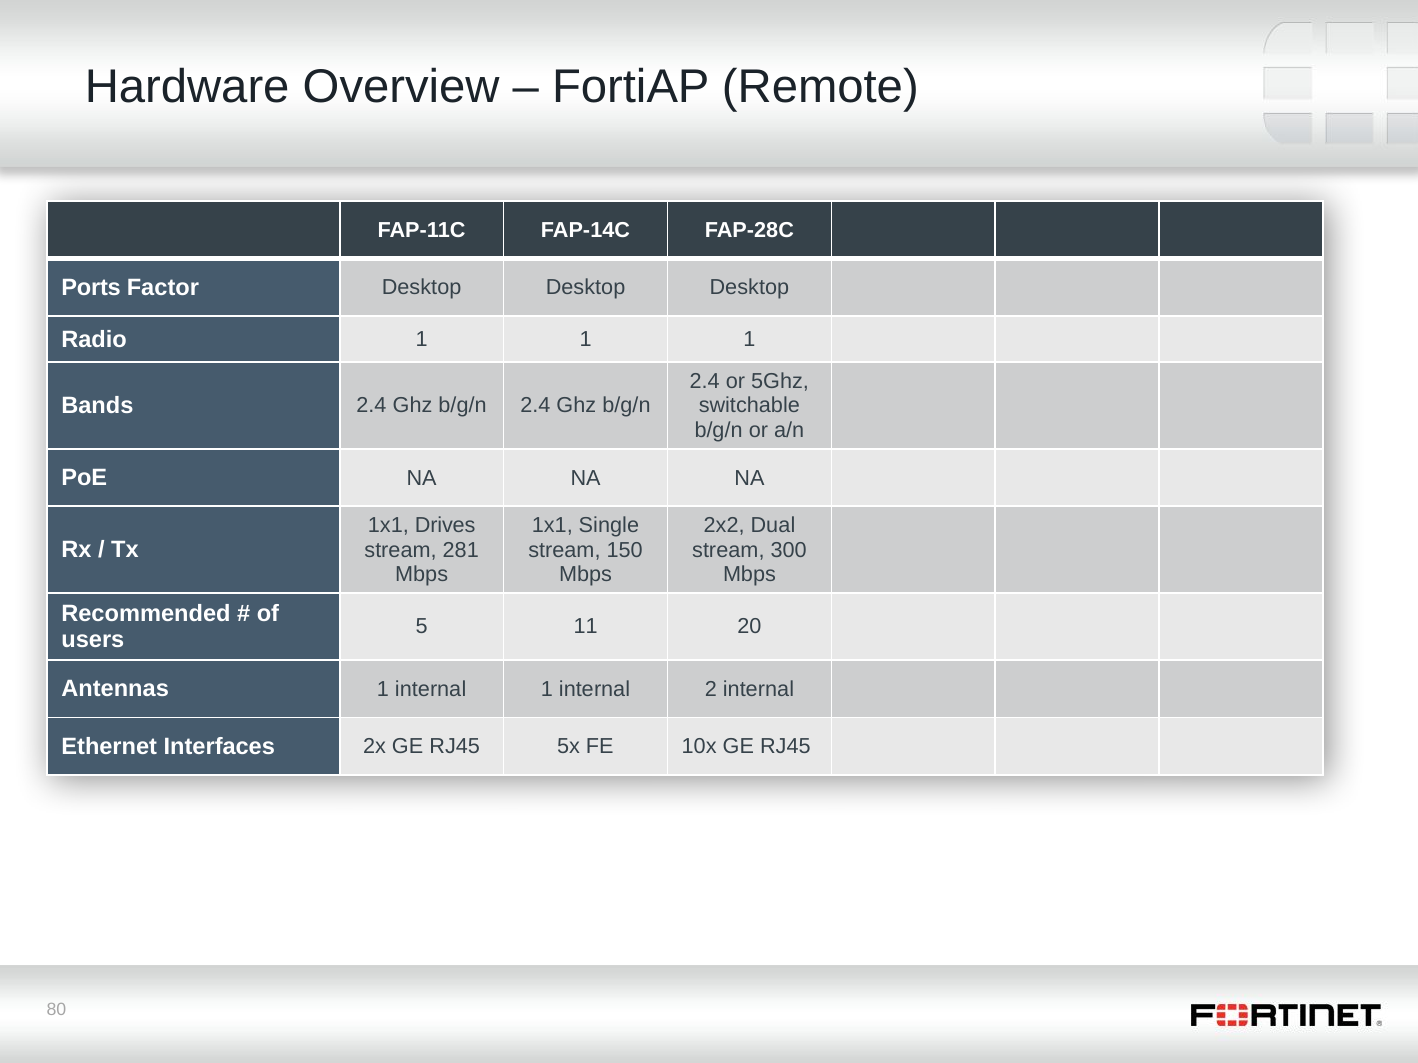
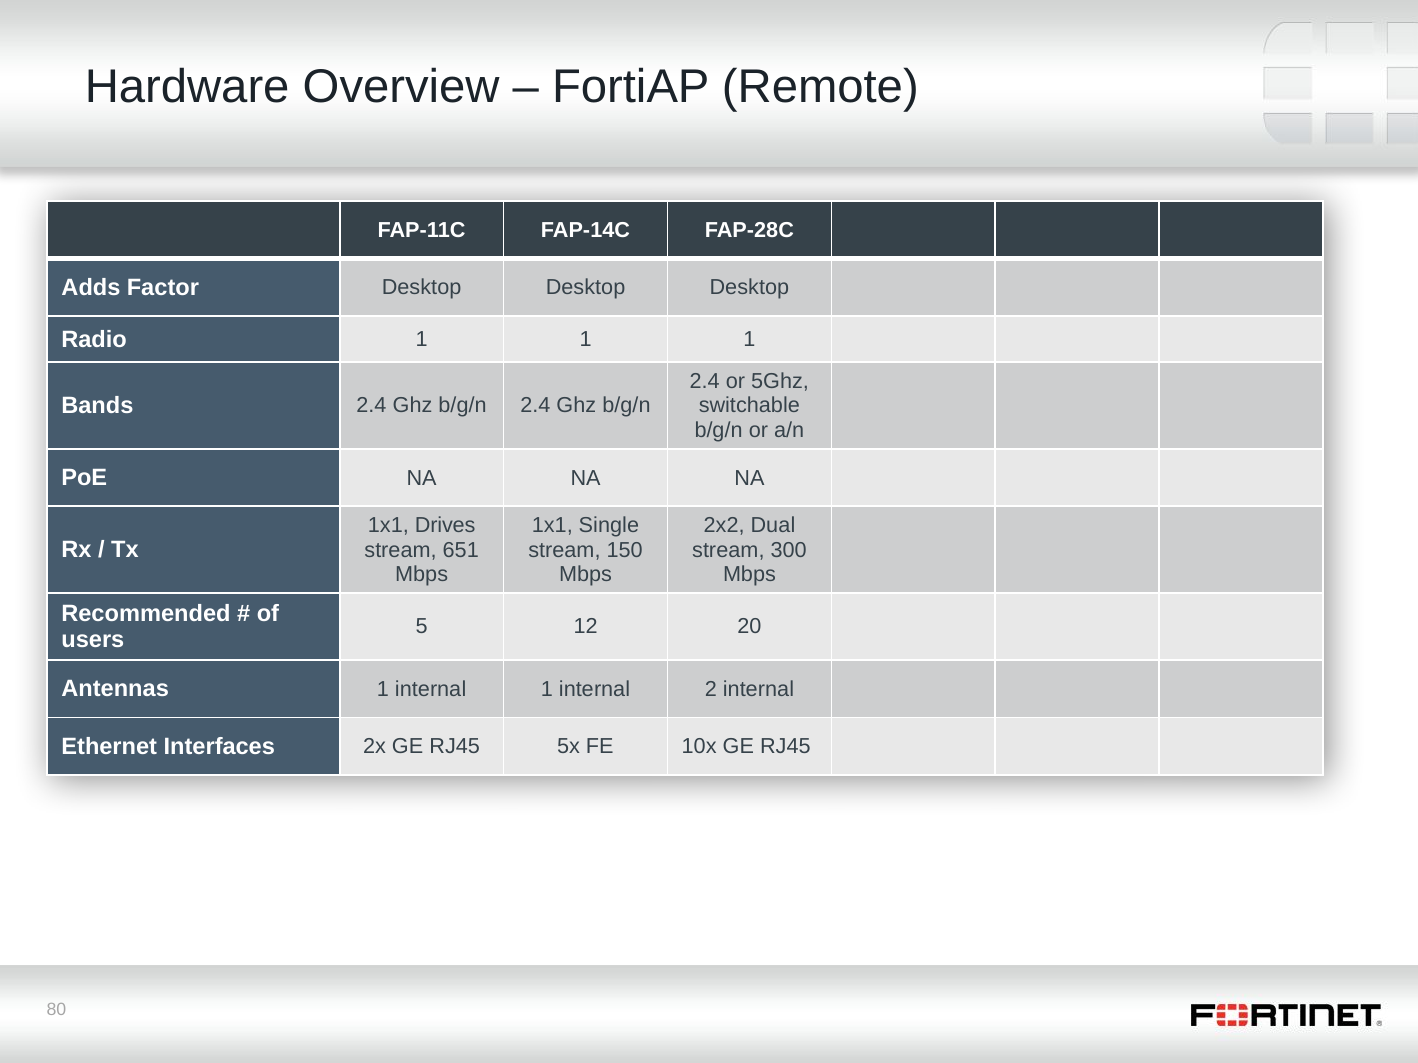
Ports: Ports -> Adds
281: 281 -> 651
11: 11 -> 12
